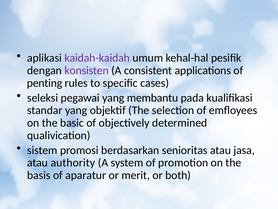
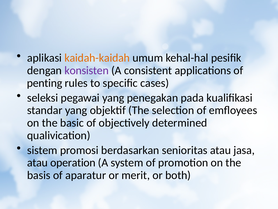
kaidah-kaidah colour: purple -> orange
membantu: membantu -> penegakan
authority: authority -> operation
